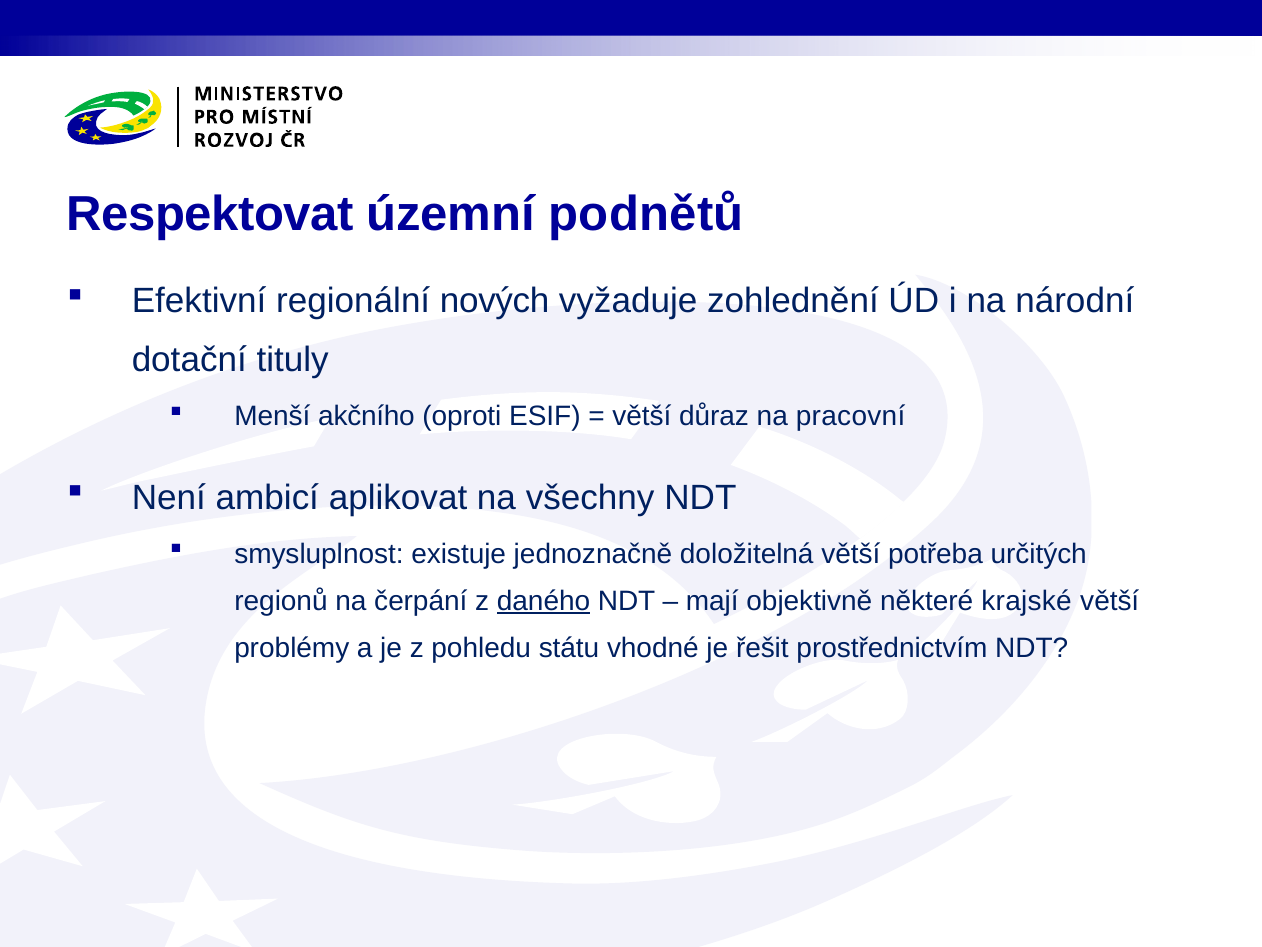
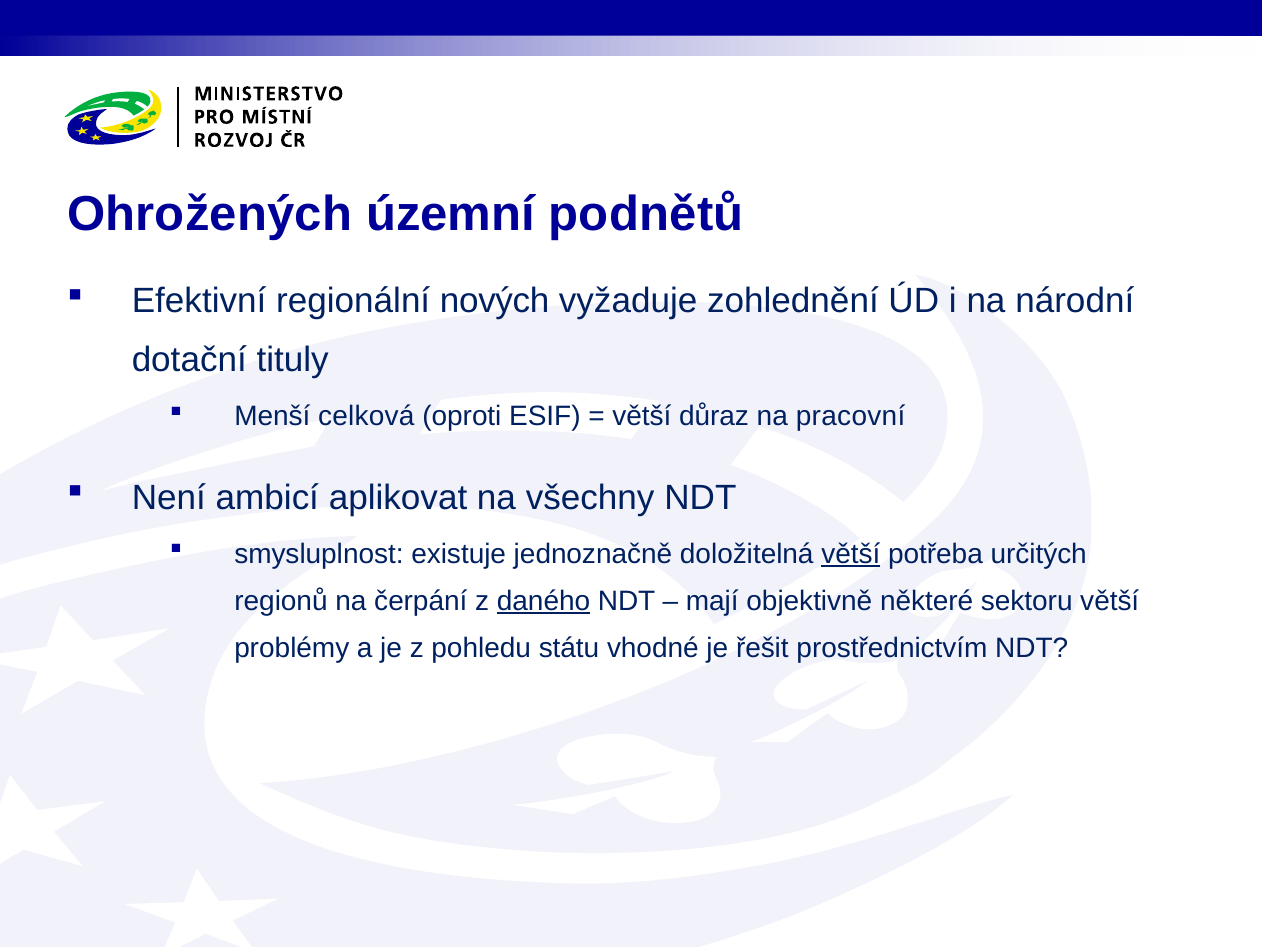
Respektovat: Respektovat -> Ohrožených
akčního: akčního -> celková
větší at (851, 554) underline: none -> present
krajské: krajské -> sektoru
